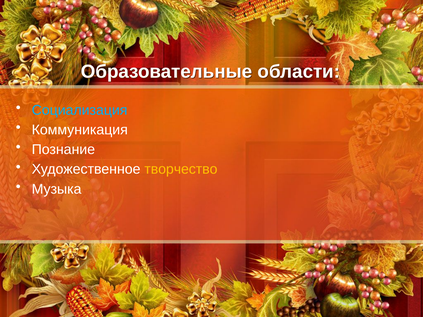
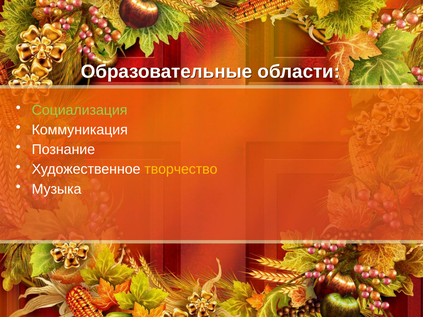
Социализация colour: light blue -> light green
